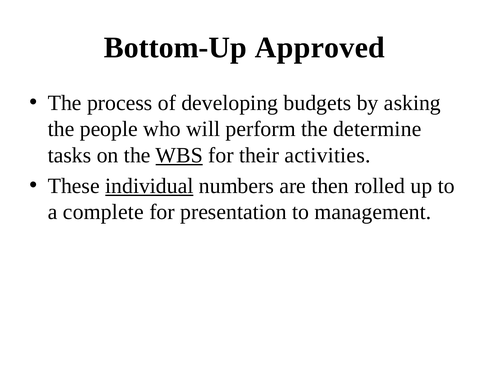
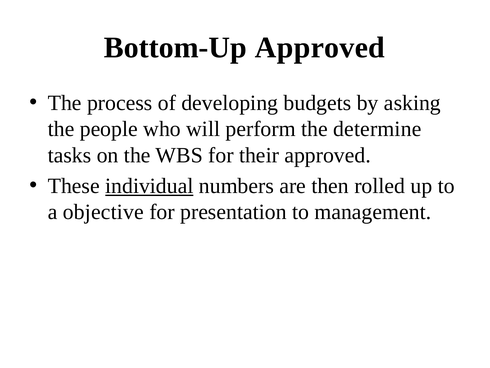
WBS underline: present -> none
their activities: activities -> approved
complete: complete -> objective
